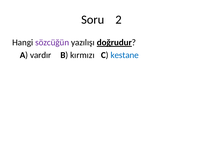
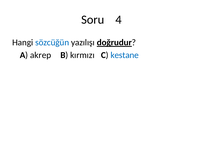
2: 2 -> 4
sözcüğün colour: purple -> blue
vardır: vardır -> akrep
